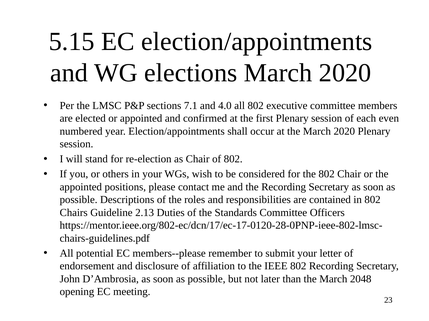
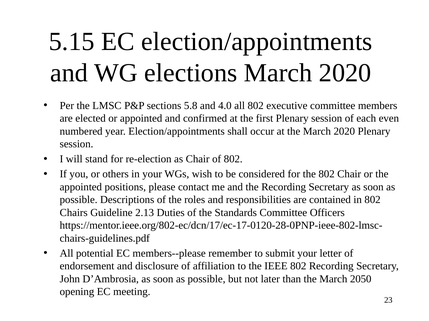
7.1: 7.1 -> 5.8
2048: 2048 -> 2050
